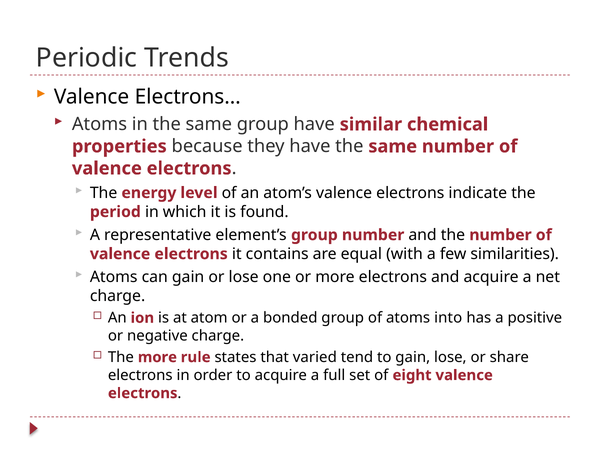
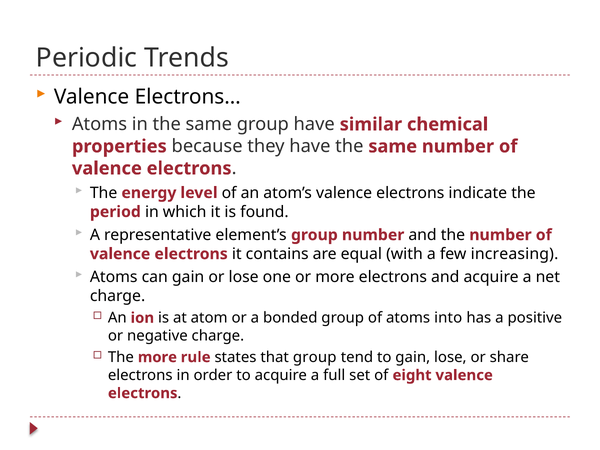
similarities: similarities -> increasing
that varied: varied -> group
